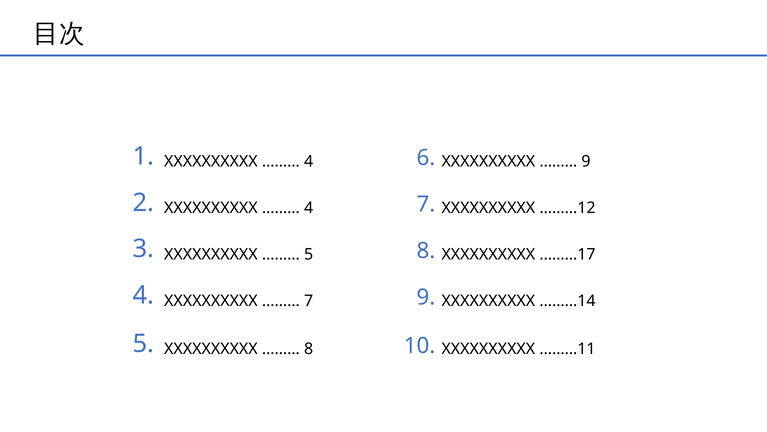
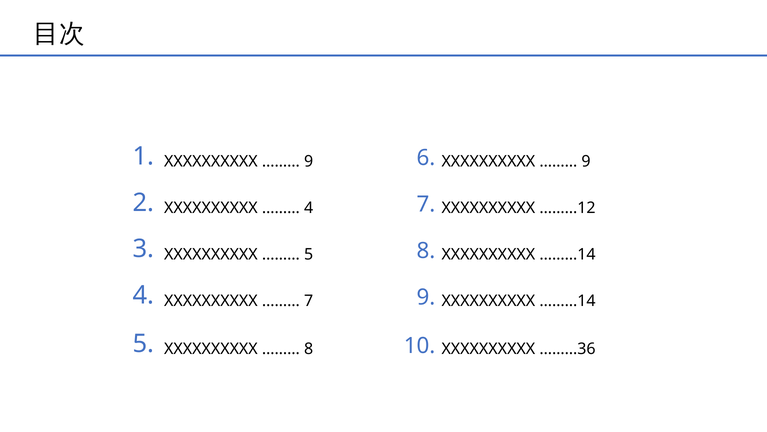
4 at (309, 161): 4 -> 9
………17 at (568, 254): ………17 -> ………14
………11: ………11 -> ………36
